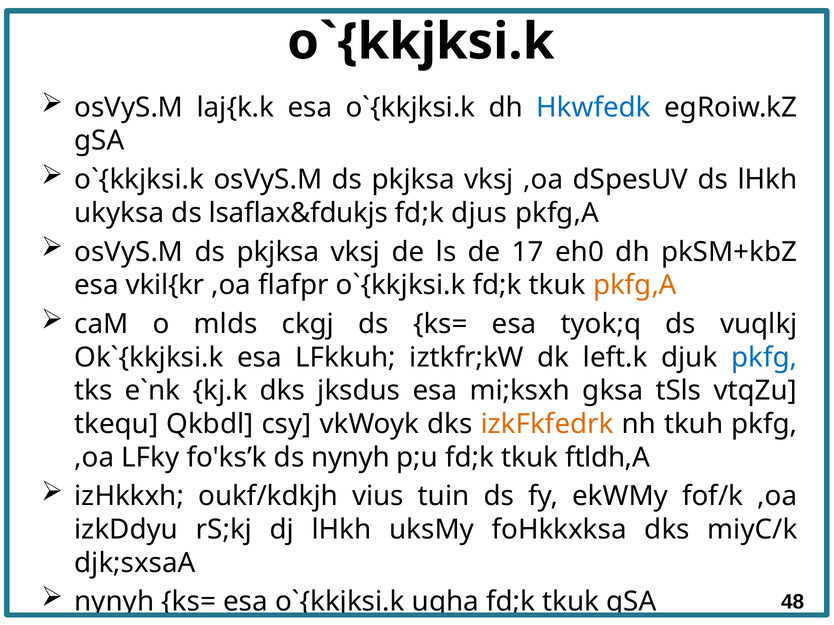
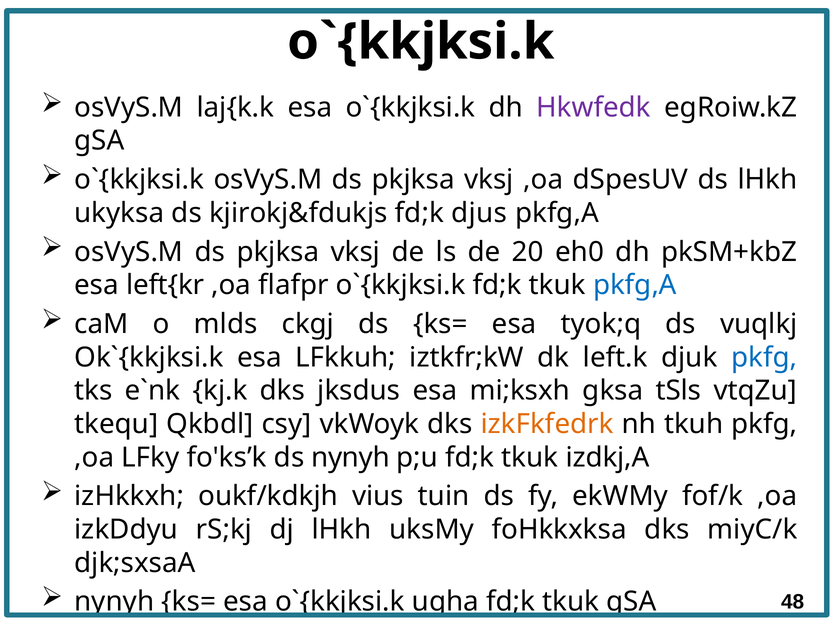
Hkwfedk colour: blue -> purple
lsaflax&fdukjs: lsaflax&fdukjs -> kjirokj&fdukjs
17: 17 -> 20
vkil{kr: vkil{kr -> left{kr
pkfg,A at (635, 285) colour: orange -> blue
ftldh,A: ftldh,A -> izdkj,A
